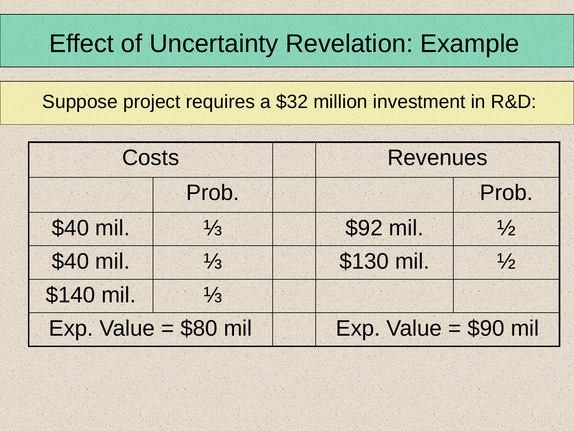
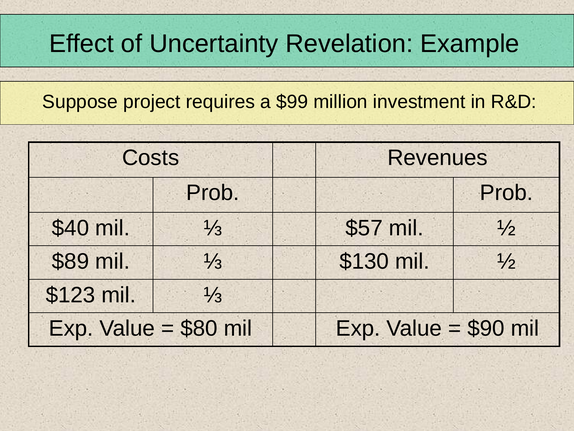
$32: $32 -> $99
$92: $92 -> $57
$40 at (71, 261): $40 -> $89
$140: $140 -> $123
